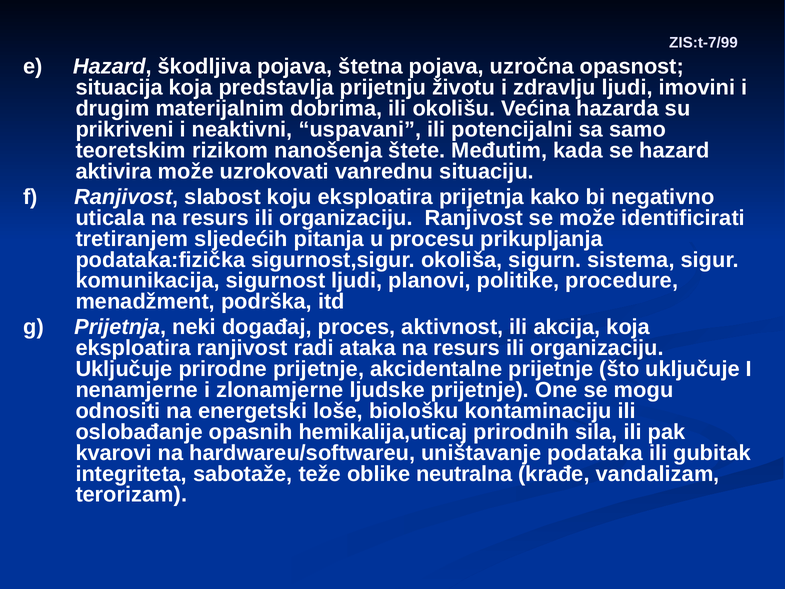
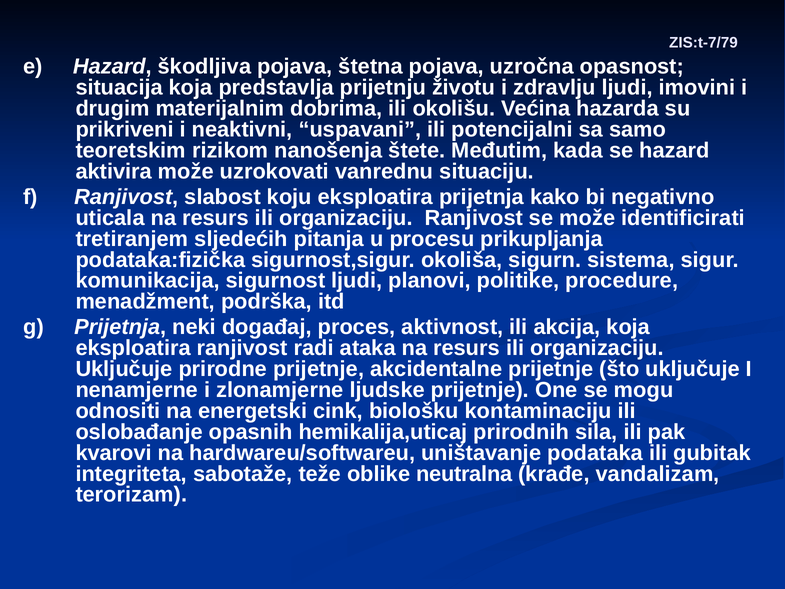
ZIS:t-7/99: ZIS:t-7/99 -> ZIS:t-7/79
loše: loše -> cink
